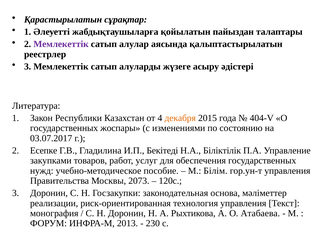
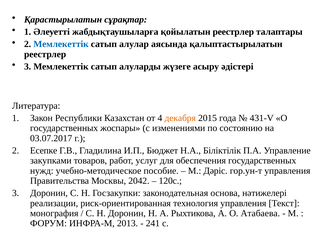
қойылатын пайыздан: пайыздан -> реестрлер
Мемлекеттік at (61, 44) colour: purple -> blue
404-V: 404-V -> 431-V
Бекітеді: Бекітеді -> Бюджет
Білім: Білім -> Дәріс
2073: 2073 -> 2042
мәліметтер: мәліметтер -> нәтижелері
230: 230 -> 241
